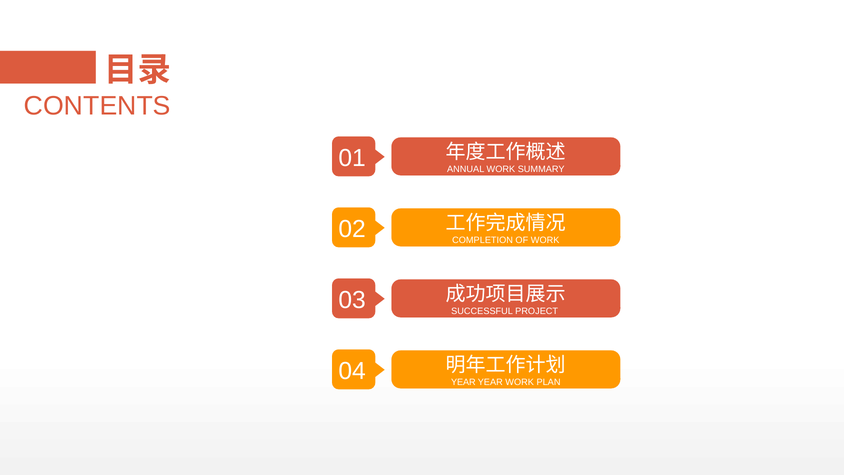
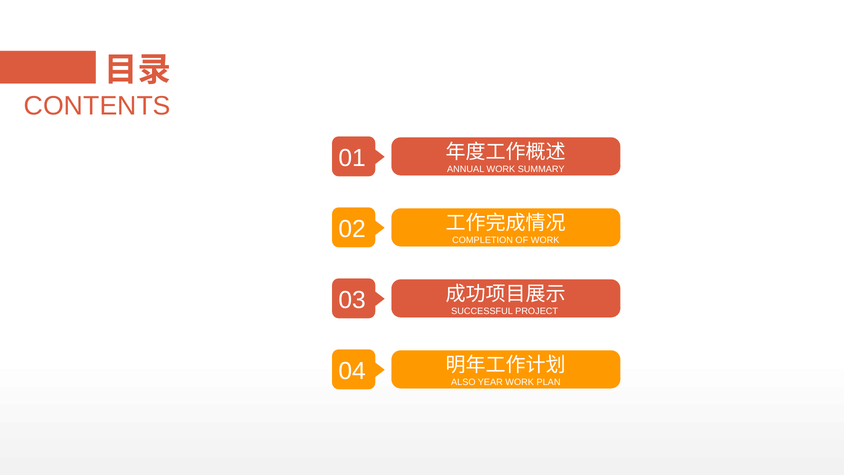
YEAR at (463, 382): YEAR -> ALSO
